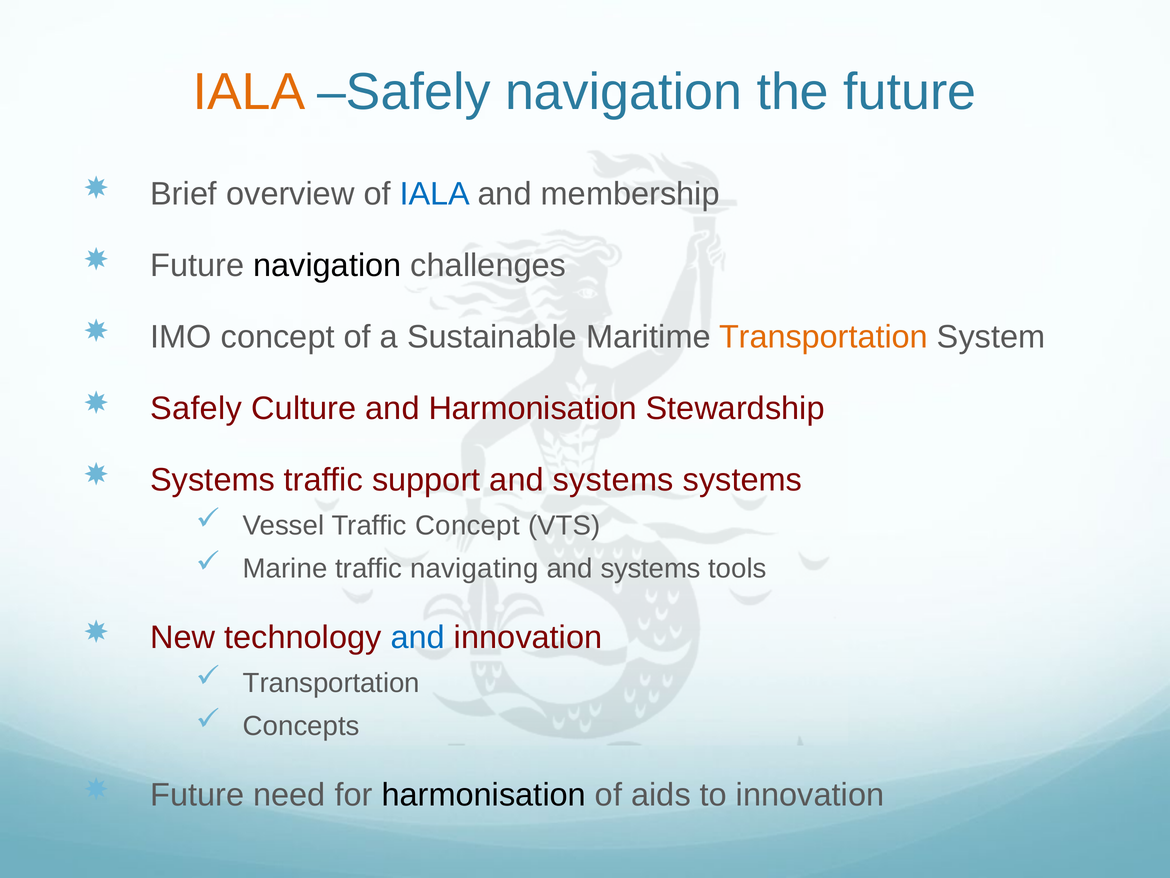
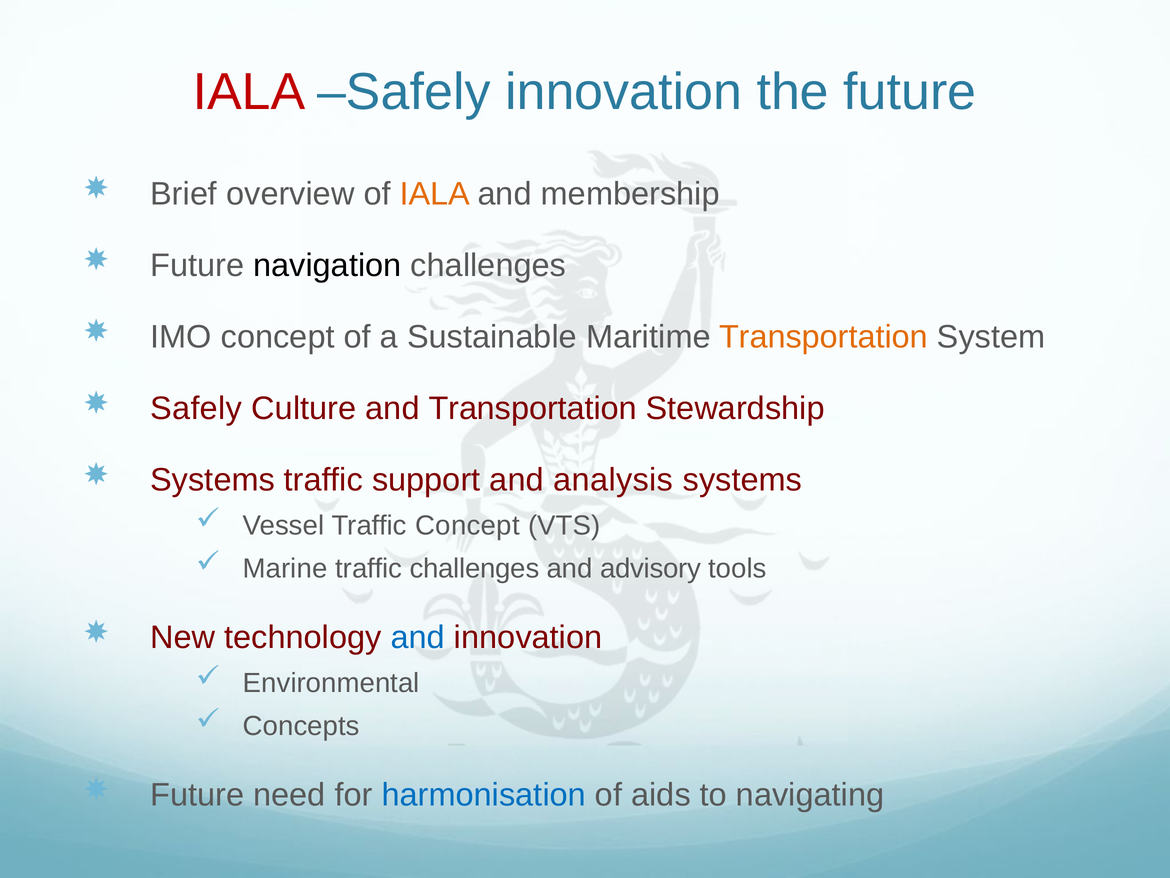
IALA at (249, 92) colour: orange -> red
Safely navigation: navigation -> innovation
IALA at (435, 194) colour: blue -> orange
and Harmonisation: Harmonisation -> Transportation
support and systems: systems -> analysis
traffic navigating: navigating -> challenges
systems at (651, 568): systems -> advisory
Transportation at (331, 683): Transportation -> Environmental
harmonisation at (484, 795) colour: black -> blue
to innovation: innovation -> navigating
